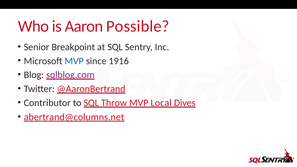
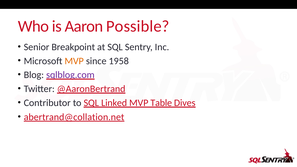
MVP at (74, 61) colour: blue -> orange
1916: 1916 -> 1958
Throw: Throw -> Linked
Local: Local -> Table
abertrand@columns.net: abertrand@columns.net -> abertrand@collation.net
